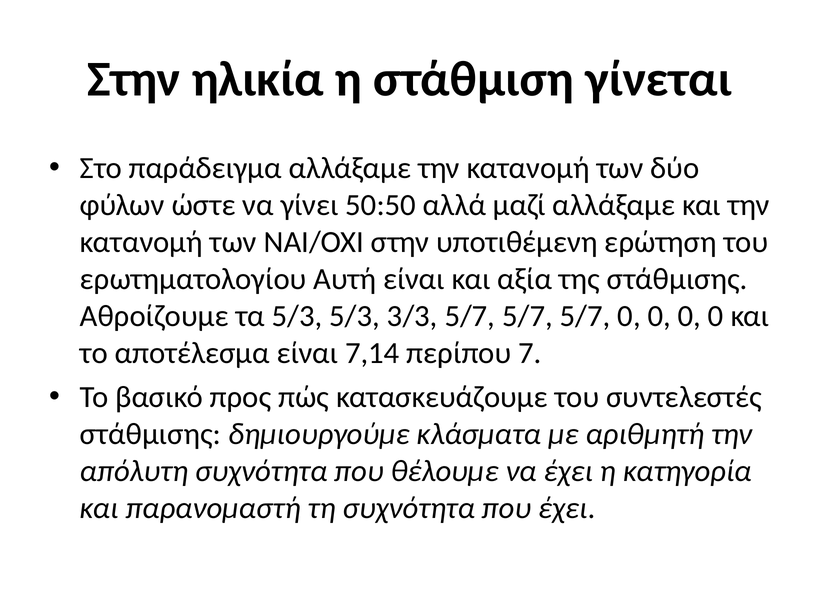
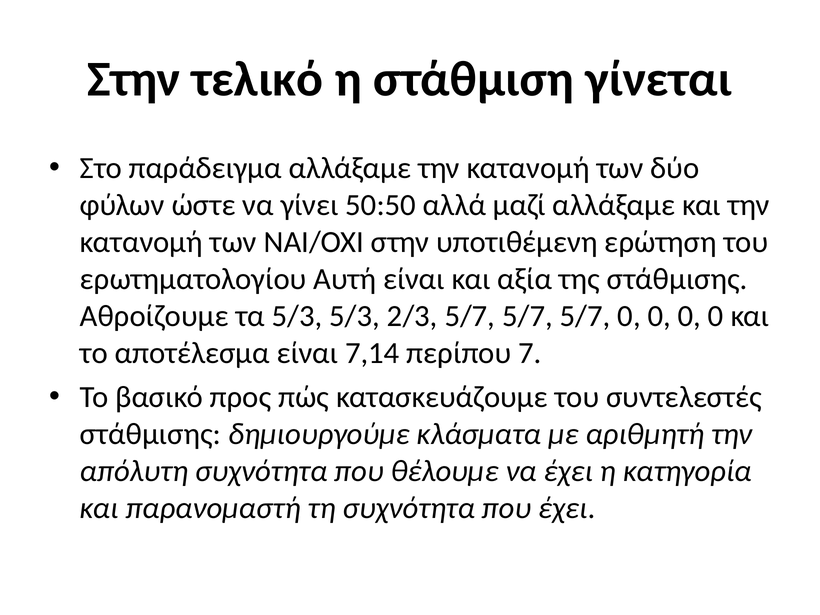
ηλικία: ηλικία -> τελικό
3/3: 3/3 -> 2/3
